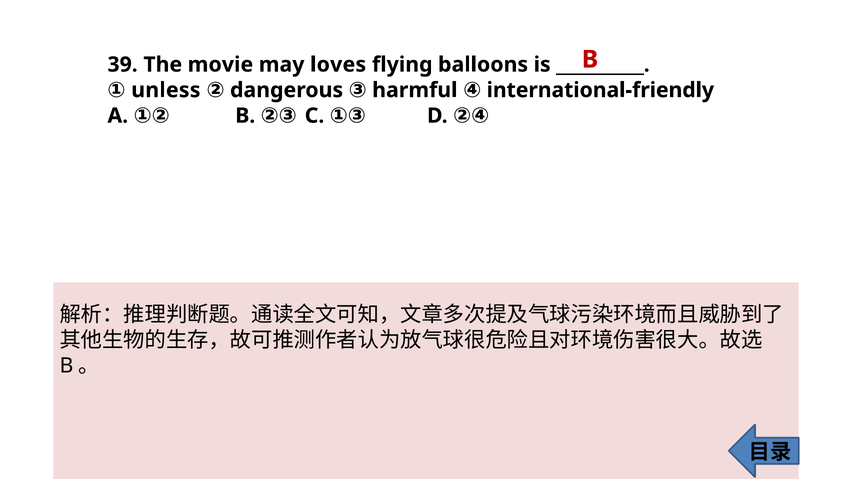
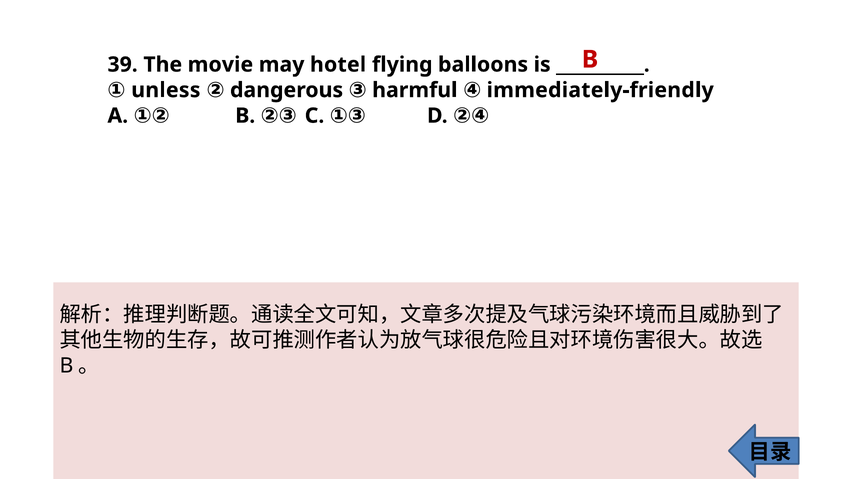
loves: loves -> hotel
international-friendly: international-friendly -> immediately-friendly
